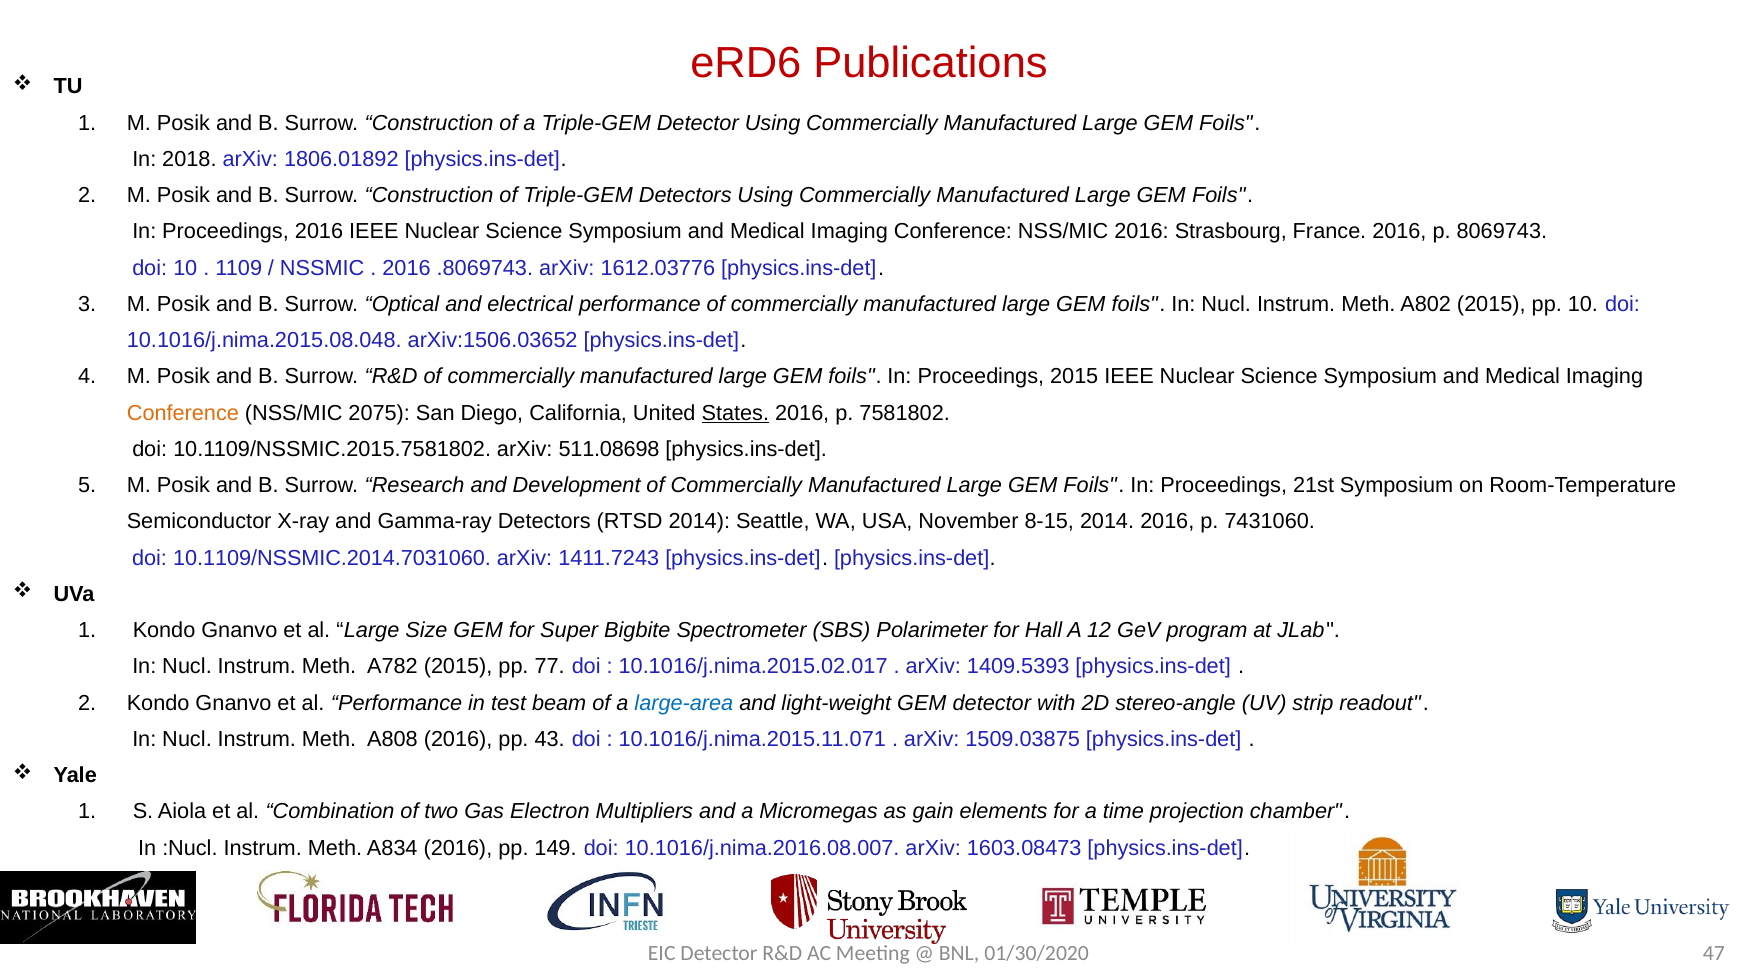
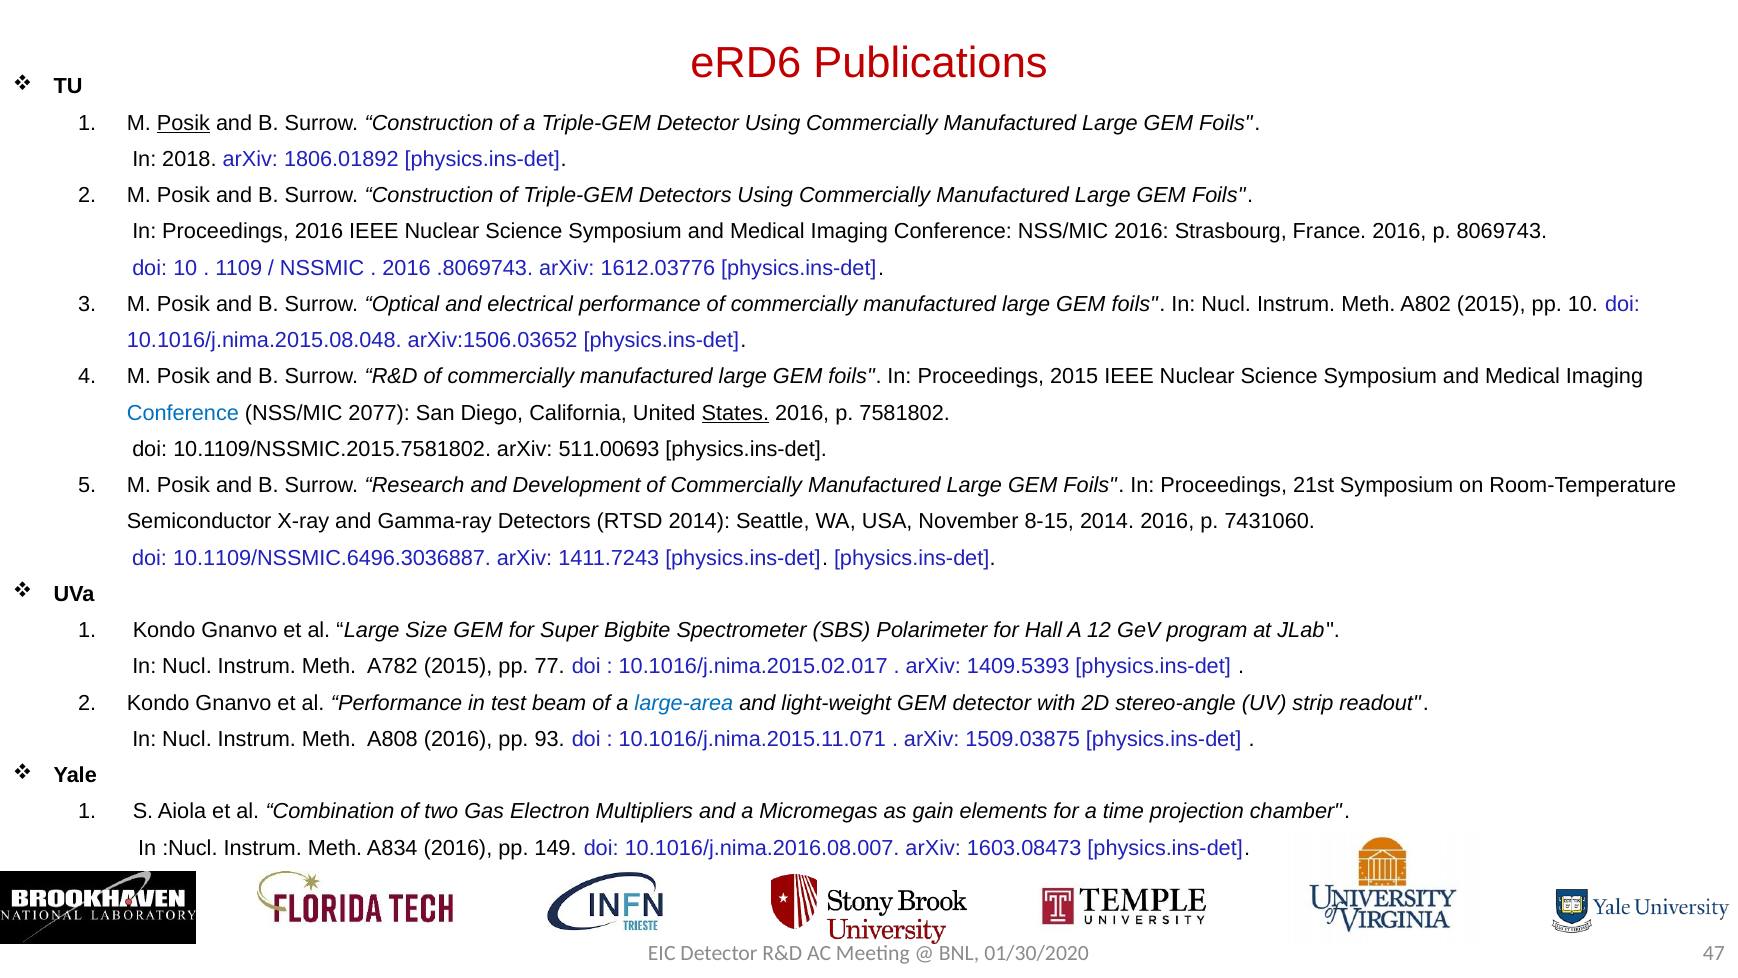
Posik at (183, 123) underline: none -> present
Conference at (183, 413) colour: orange -> blue
2075: 2075 -> 2077
511.08698: 511.08698 -> 511.00693
10.1109/NSSMIC.2014.7031060: 10.1109/NSSMIC.2014.7031060 -> 10.1109/NSSMIC.6496.3036887
43: 43 -> 93
